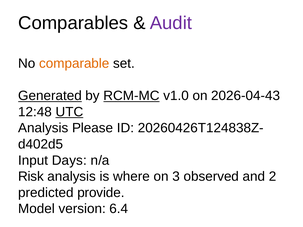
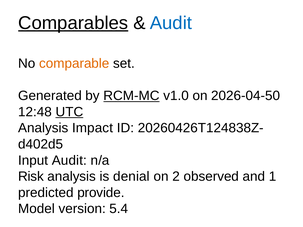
Comparables underline: none -> present
Audit at (171, 23) colour: purple -> blue
Generated underline: present -> none
2026-04-43: 2026-04-43 -> 2026-04-50
Please: Please -> Impact
Input Days: Days -> Audit
where: where -> denial
3: 3 -> 2
2: 2 -> 1
6.4: 6.4 -> 5.4
